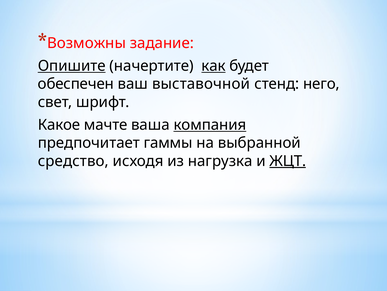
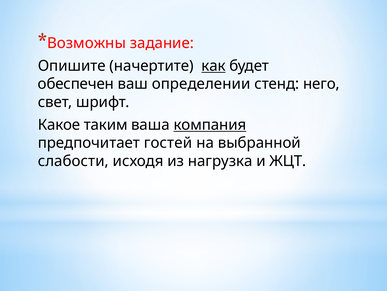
Опишите underline: present -> none
выставочной: выставочной -> определении
мачте: мачте -> таким
гаммы: гаммы -> гостей
средство: средство -> слабости
ЖЦТ underline: present -> none
